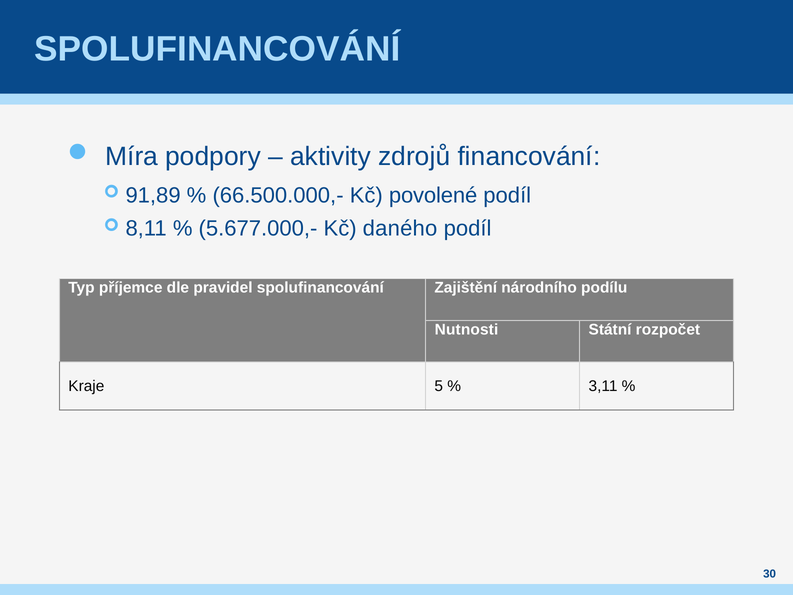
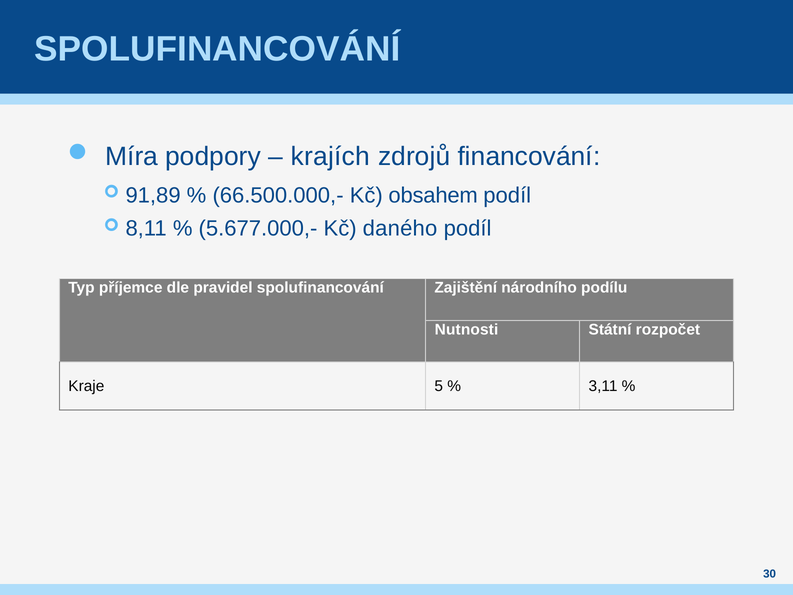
aktivity: aktivity -> krajích
povolené: povolené -> obsahem
